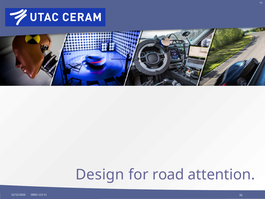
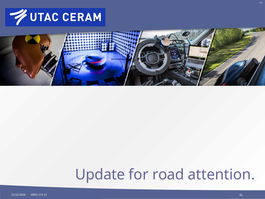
Design: Design -> Update
